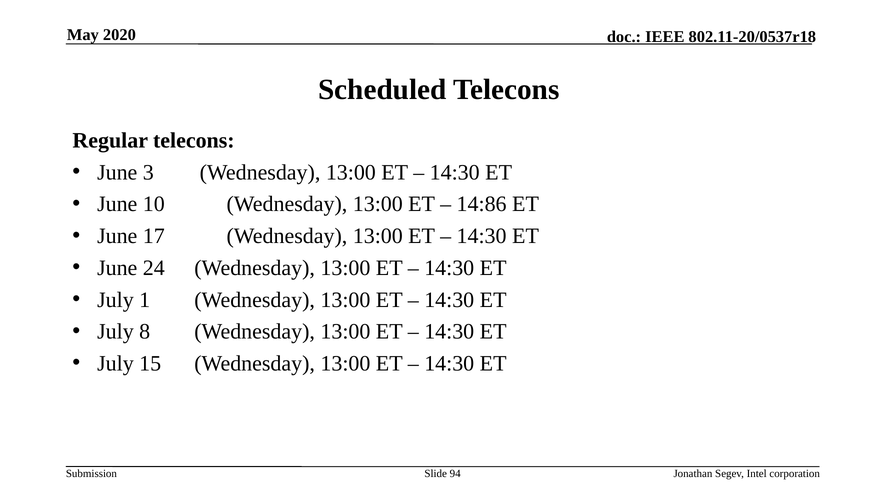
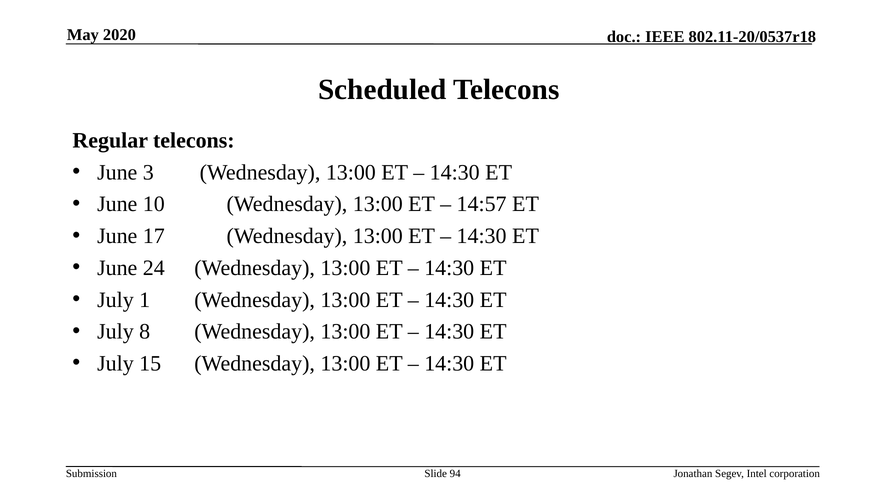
14:86: 14:86 -> 14:57
